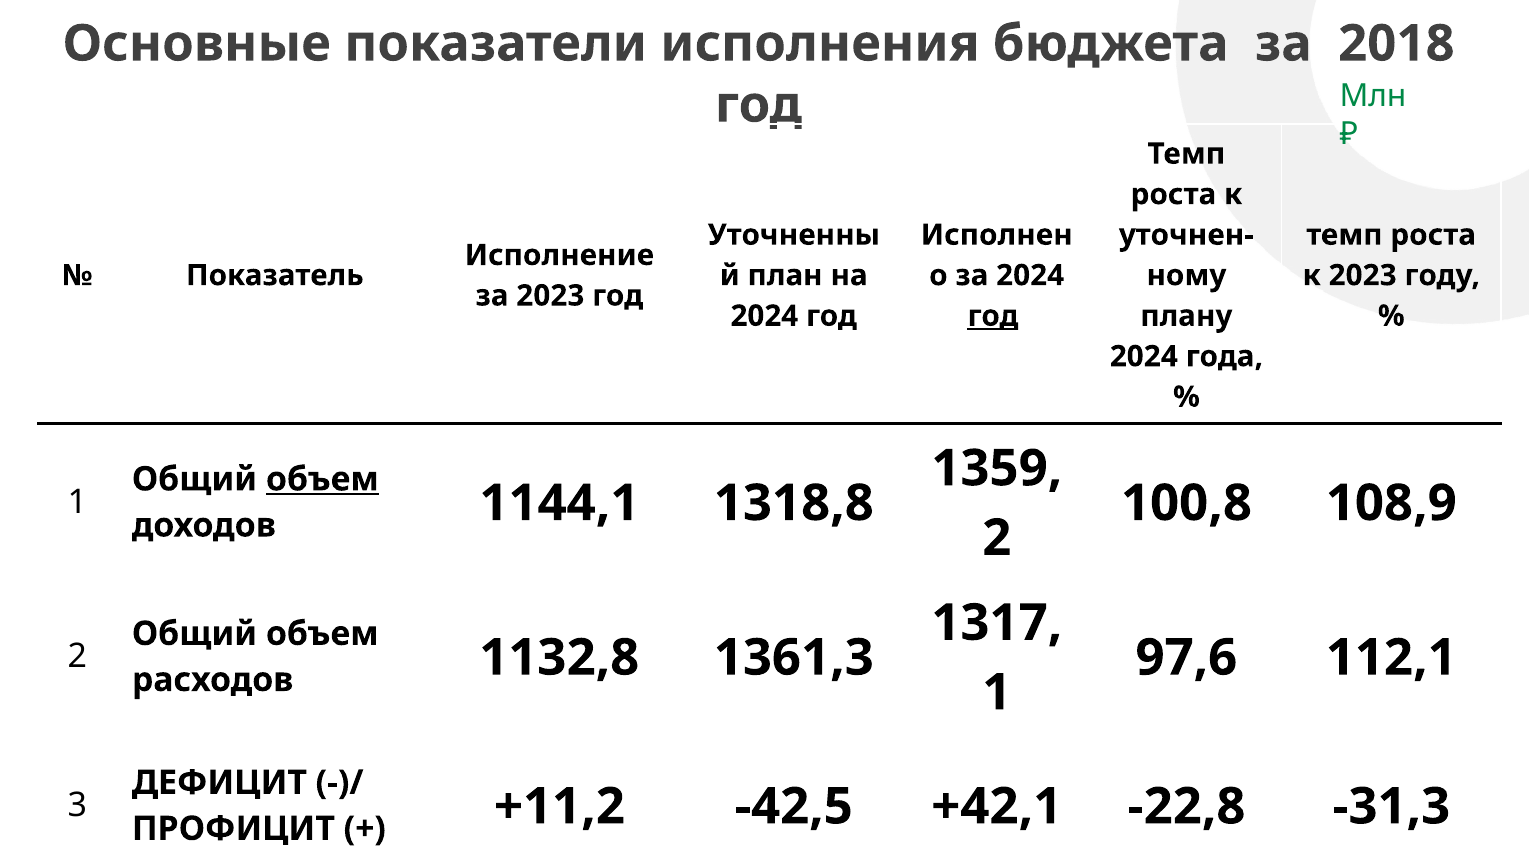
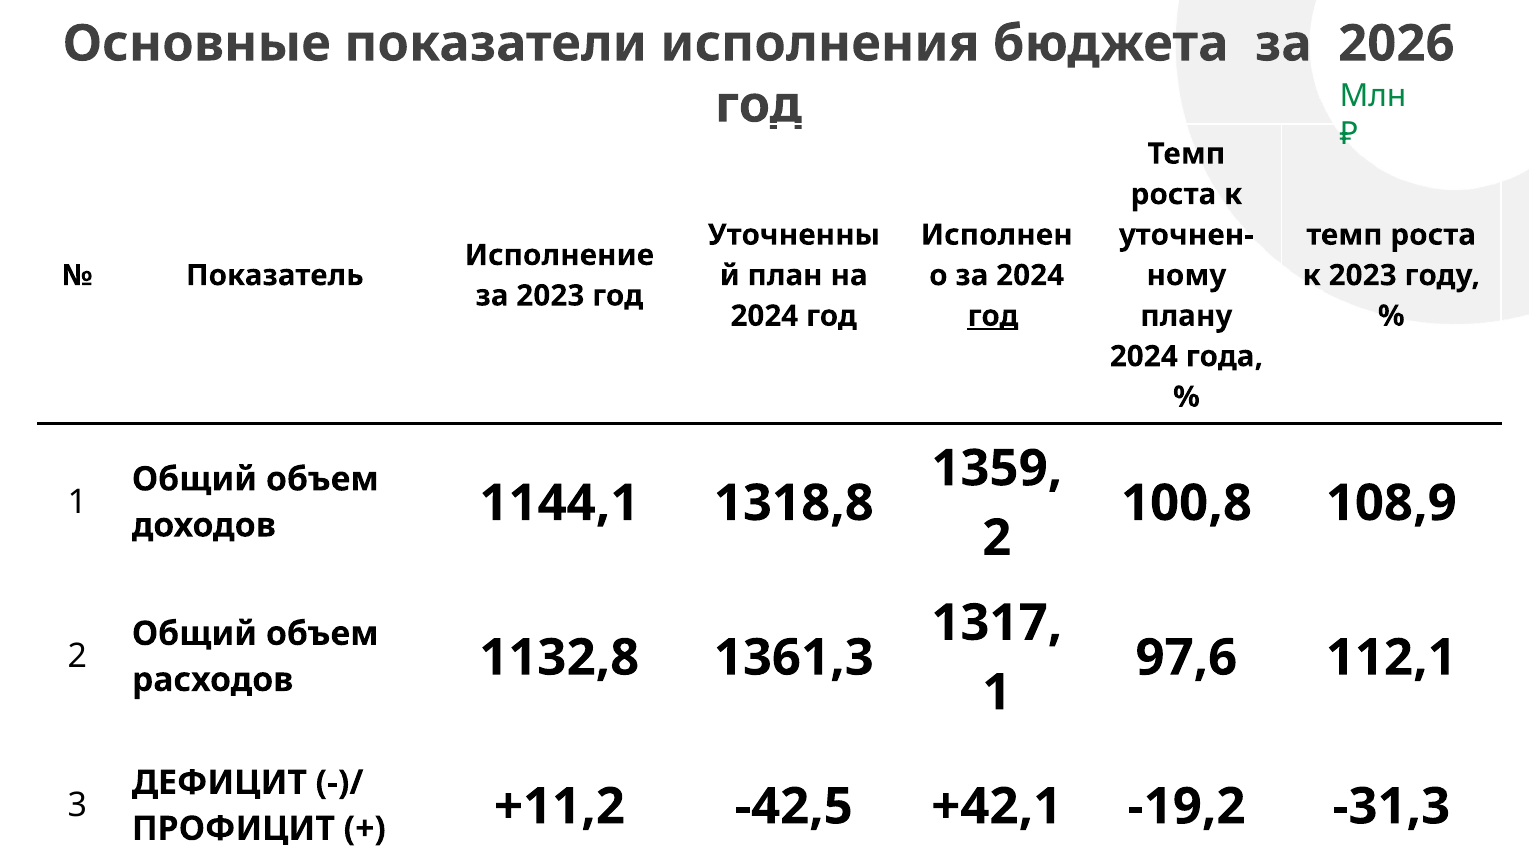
2018: 2018 -> 2026
объем at (322, 479) underline: present -> none
-22,8: -22,8 -> -19,2
